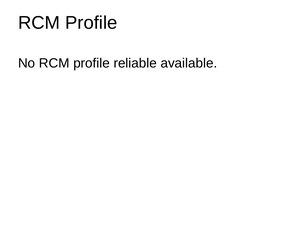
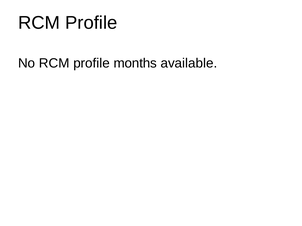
reliable: reliable -> months
